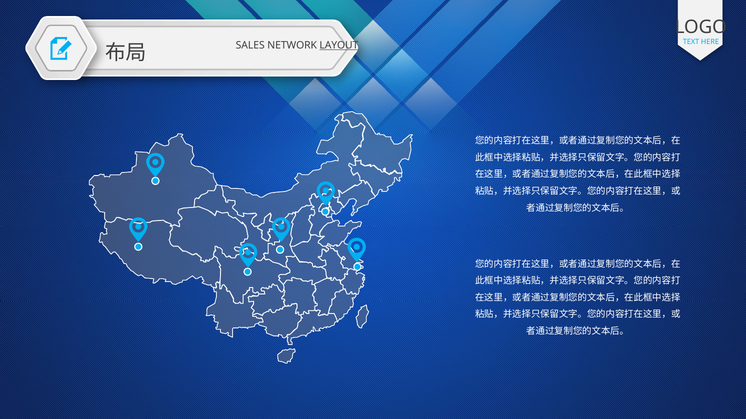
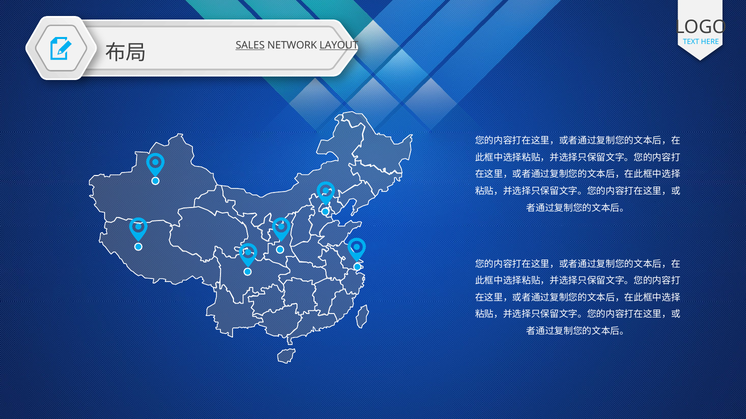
SALES underline: none -> present
